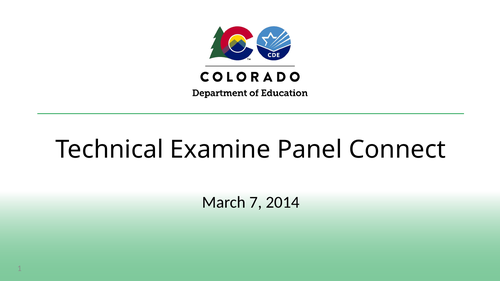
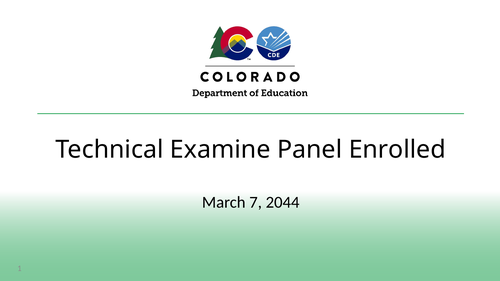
Connect: Connect -> Enrolled
2014: 2014 -> 2044
